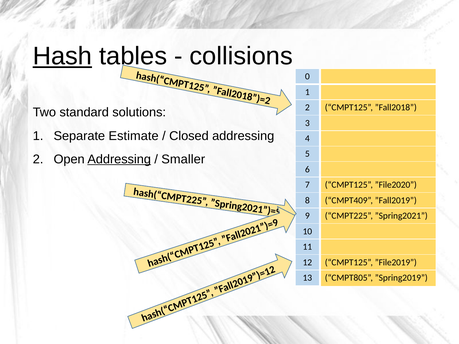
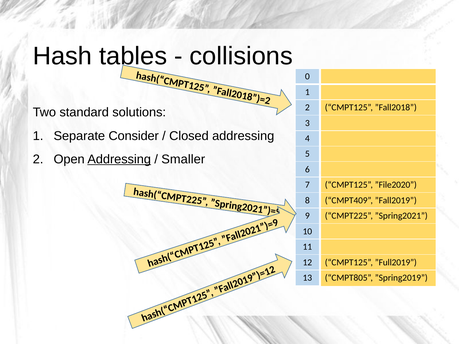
Hash underline: present -> none
Estimate: Estimate -> Consider
”File2019: ”File2019 -> ”Full2019
